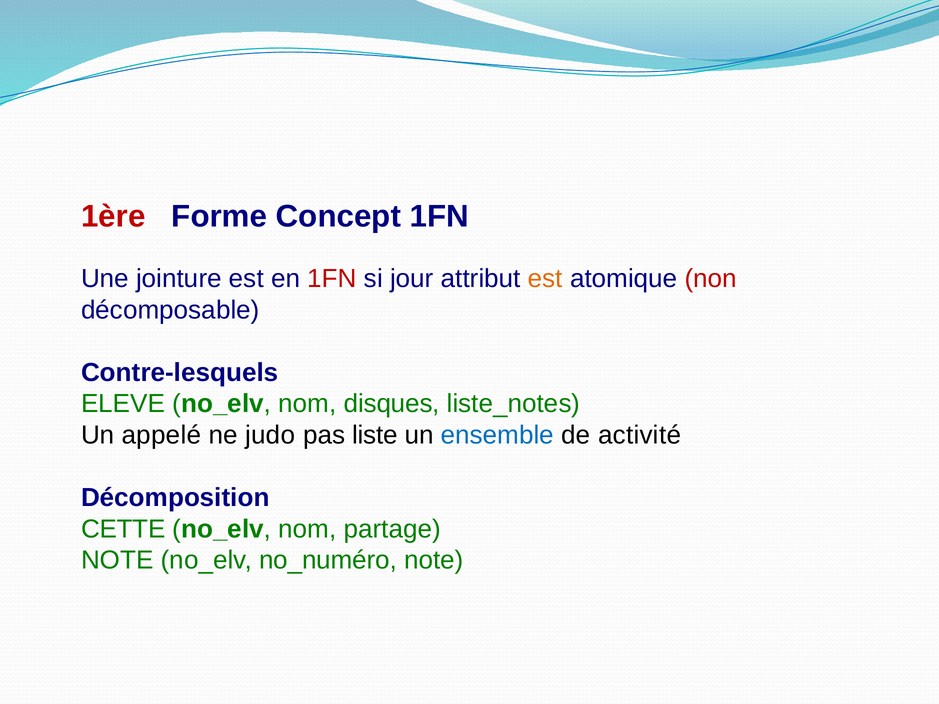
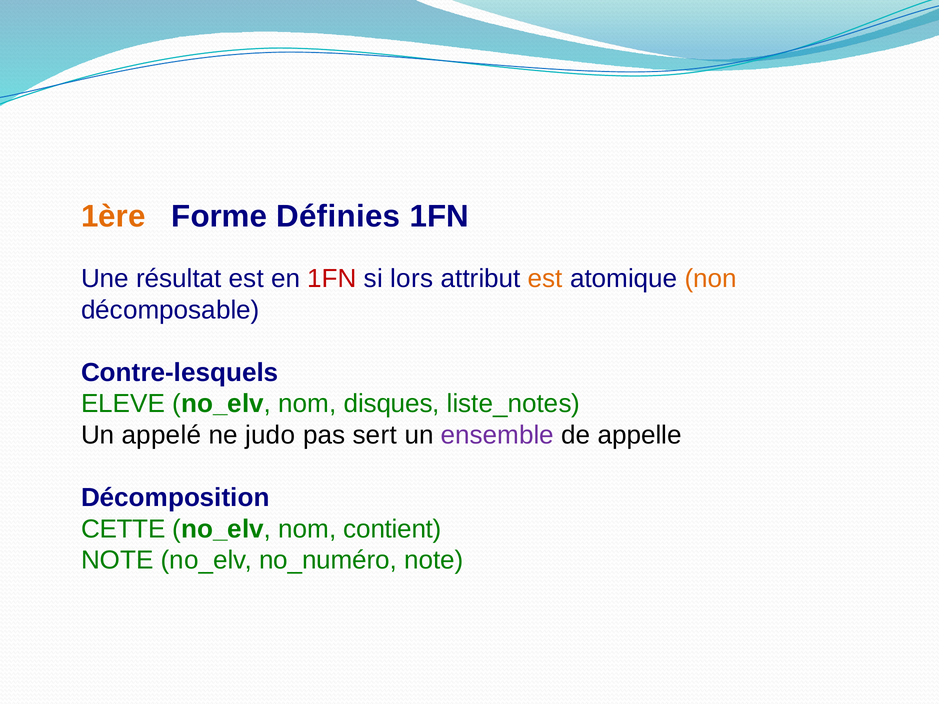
1ère colour: red -> orange
Concept: Concept -> Définies
jointure: jointure -> résultat
jour: jour -> lors
non colour: red -> orange
liste: liste -> sert
ensemble colour: blue -> purple
activité: activité -> appelle
partage: partage -> contient
